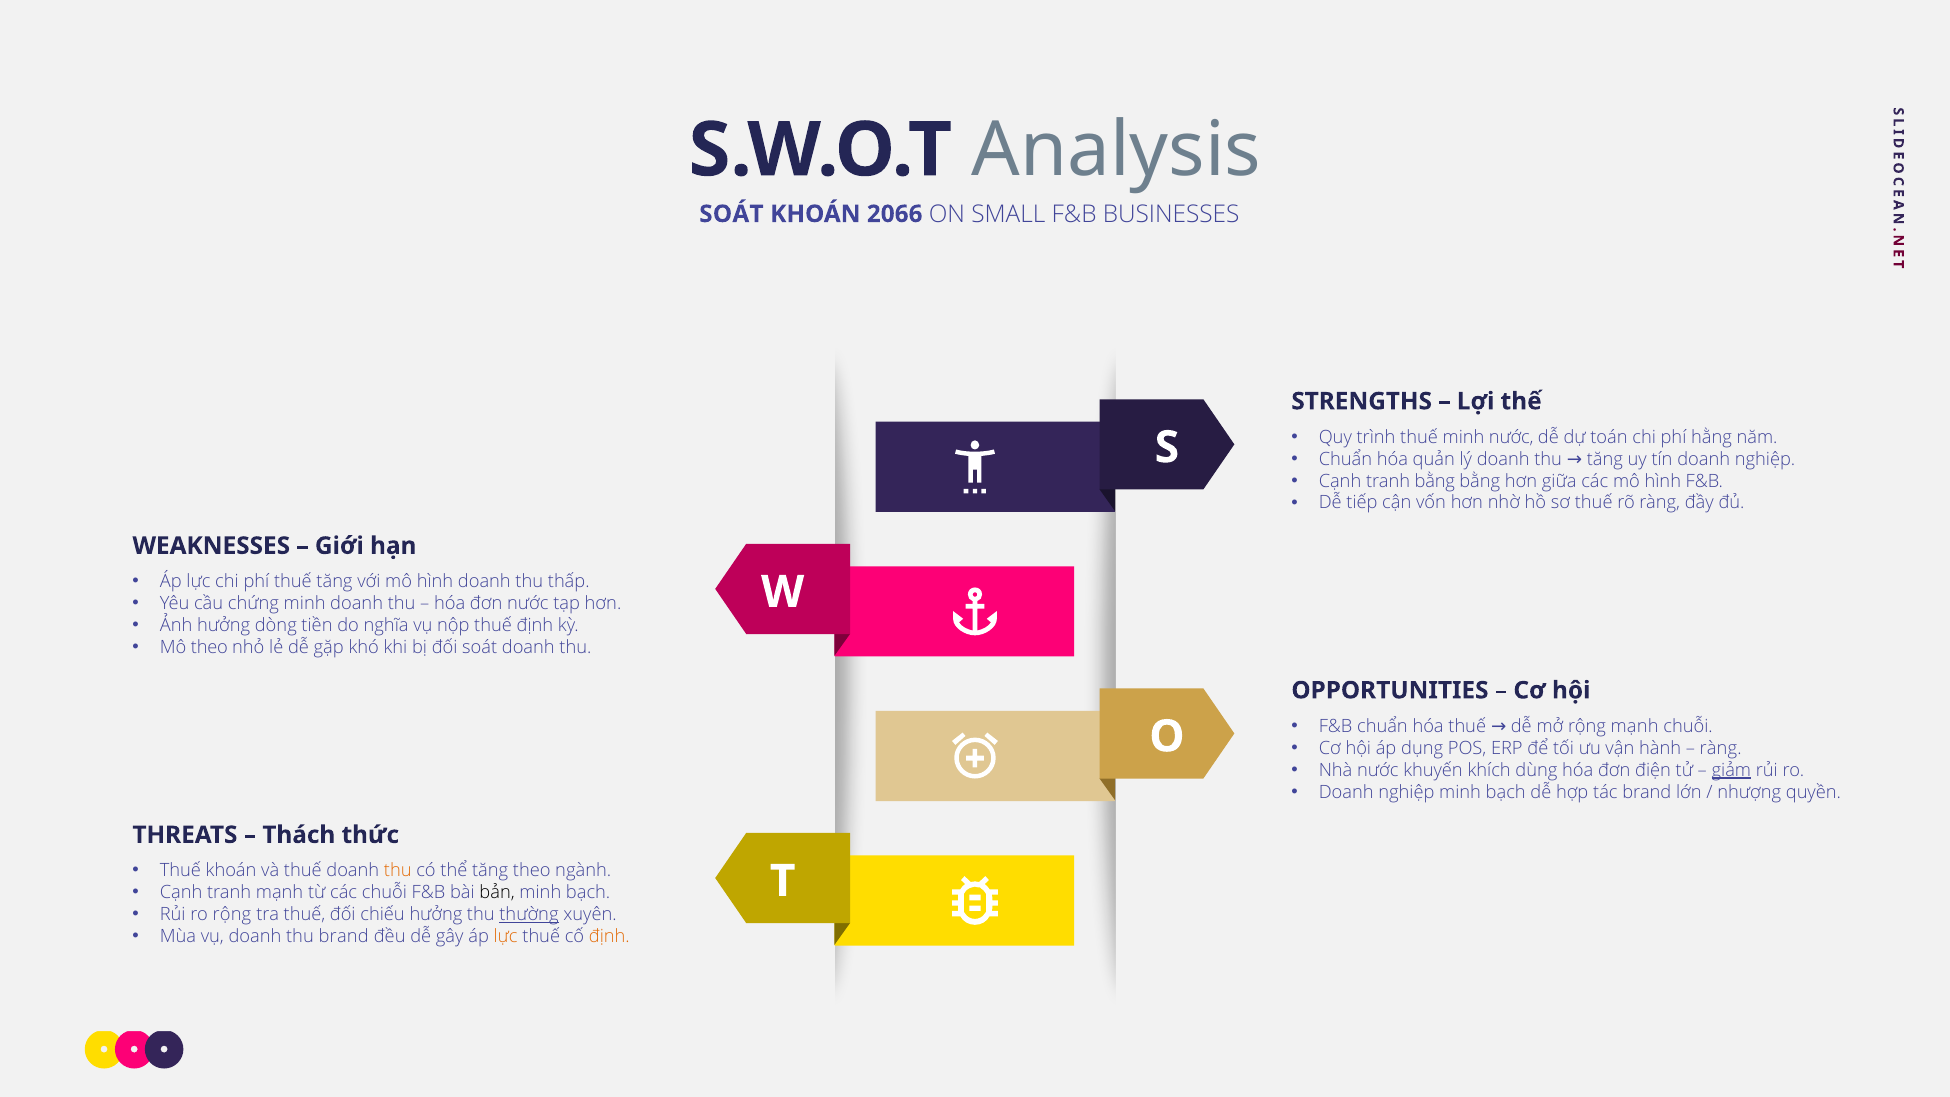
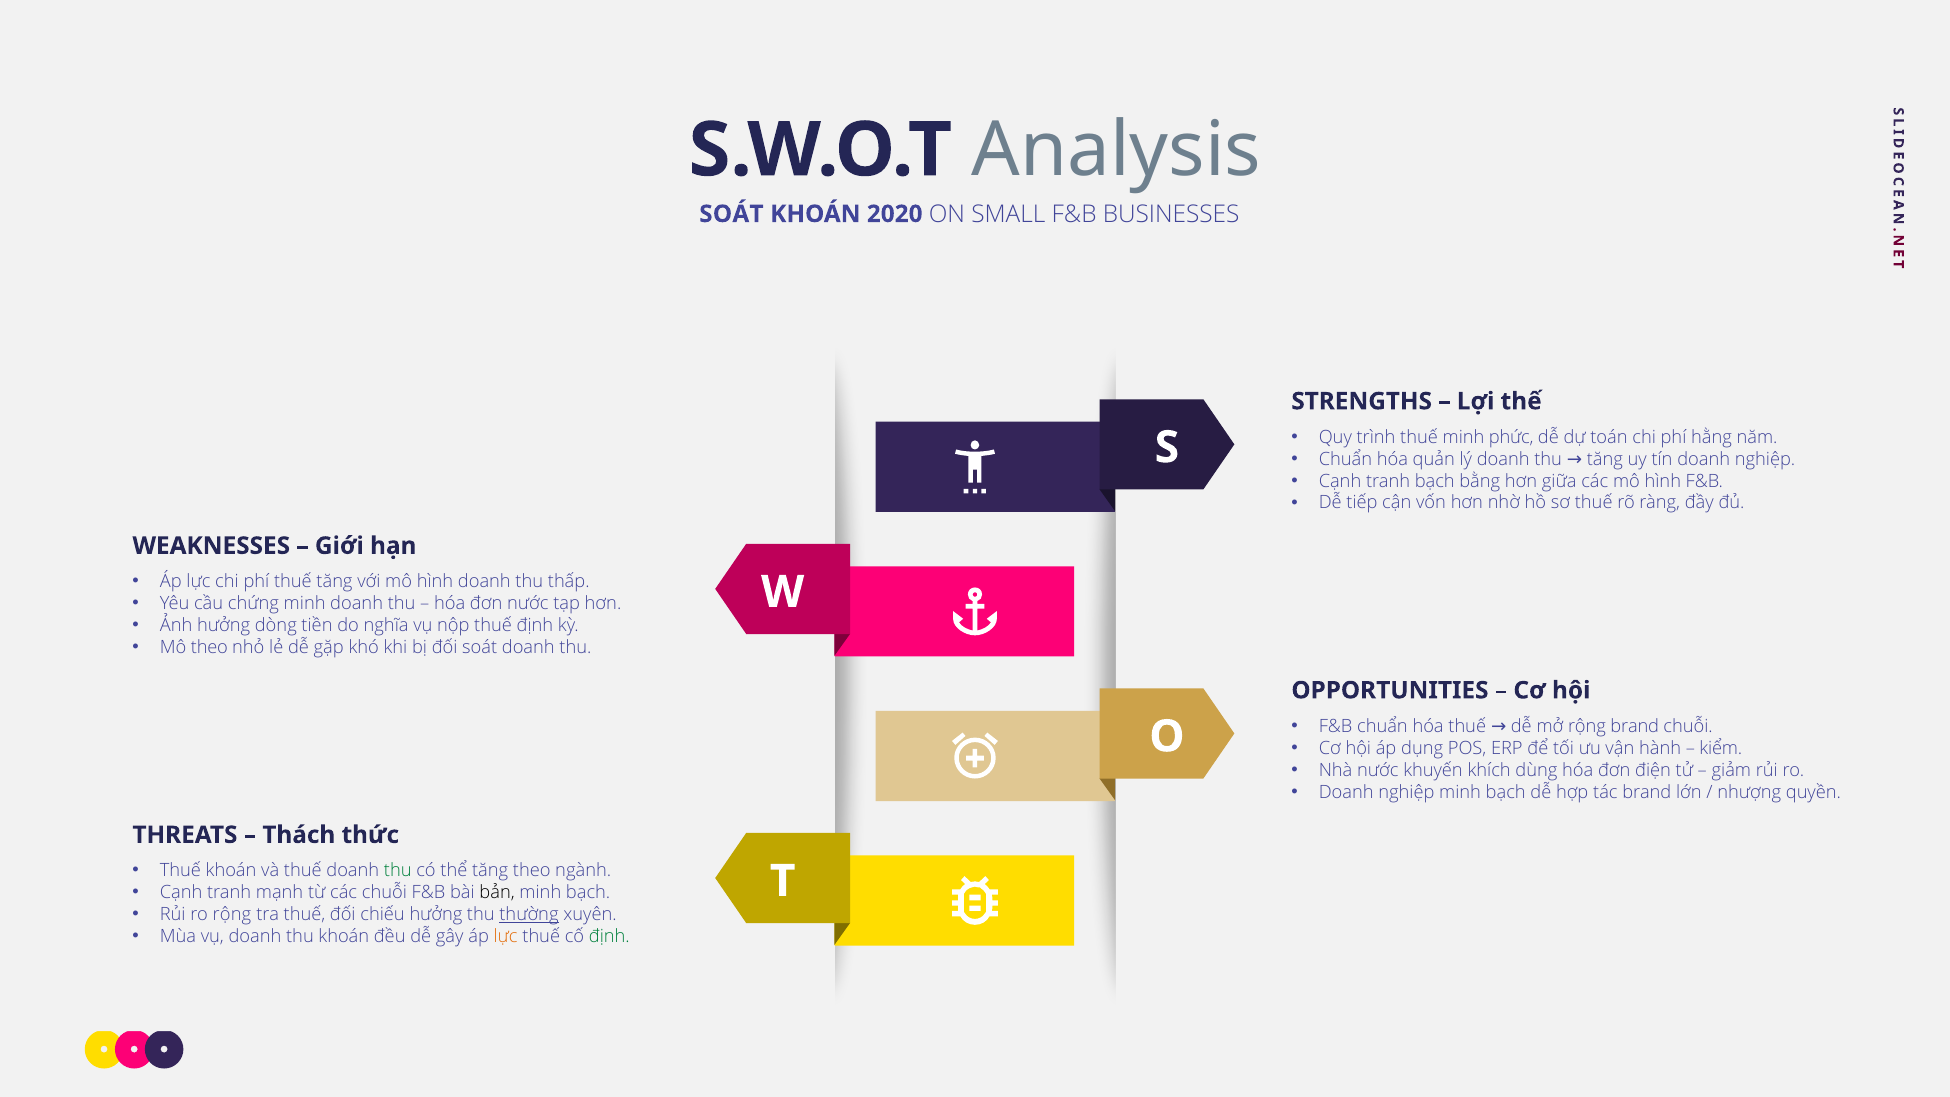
2066: 2066 -> 2020
minh nước: nước -> phức
tranh bằng: bằng -> bạch
rộng mạnh: mạnh -> brand
ràng at (1721, 748): ràng -> kiểm
giảm underline: present -> none
thu at (398, 871) colour: orange -> green
thu brand: brand -> khoán
định at (609, 937) colour: orange -> green
